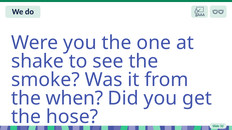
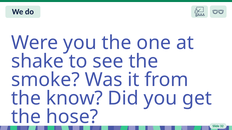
when: when -> know
